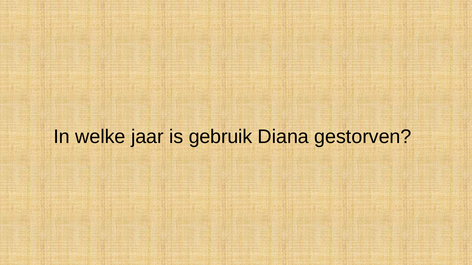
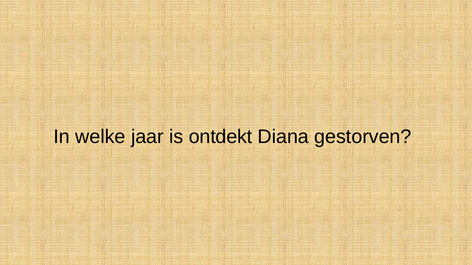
gebruik: gebruik -> ontdekt
